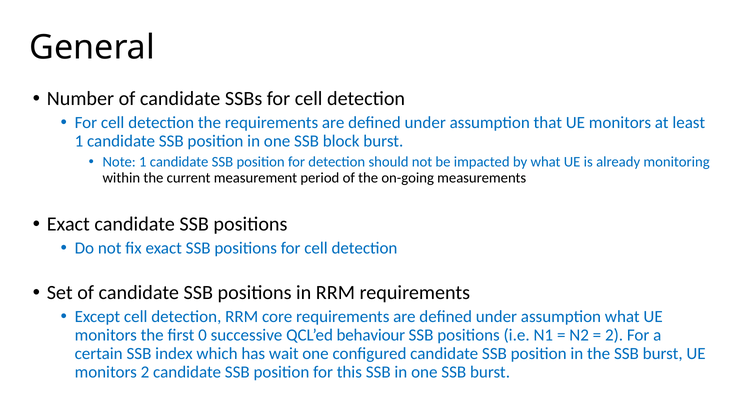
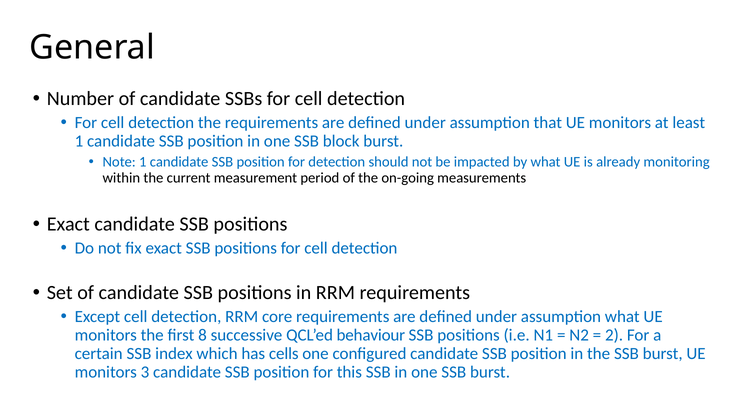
0: 0 -> 8
wait: wait -> cells
monitors 2: 2 -> 3
